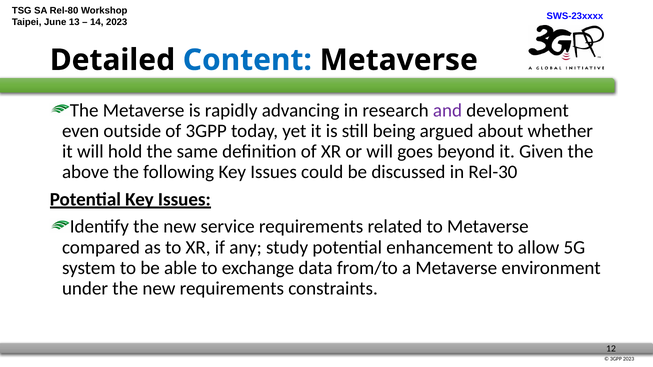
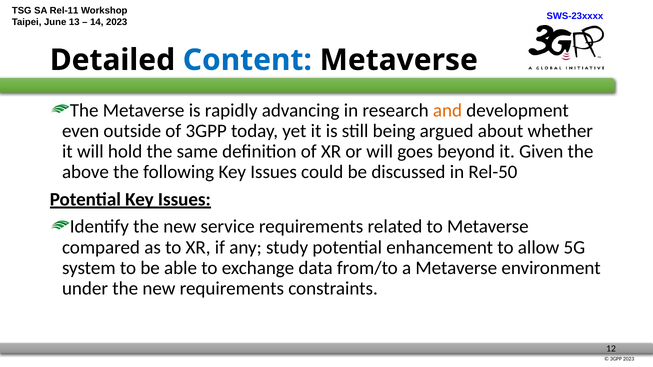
Rel-80: Rel-80 -> Rel-11
and colour: purple -> orange
Rel-30: Rel-30 -> Rel-50
